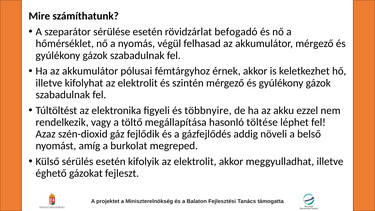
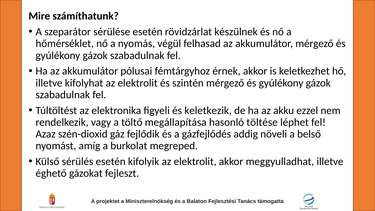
befogadó: befogadó -> készülnek
többnyire: többnyire -> keletkezik
